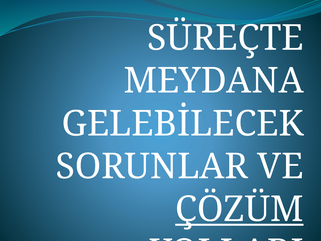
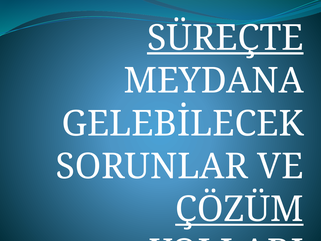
SÜREÇTE underline: none -> present
